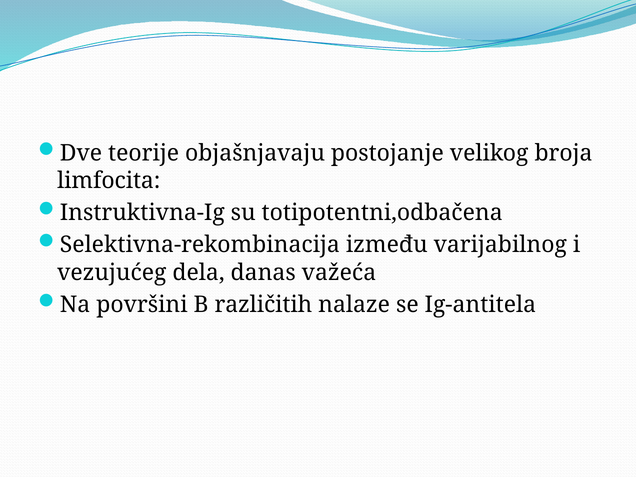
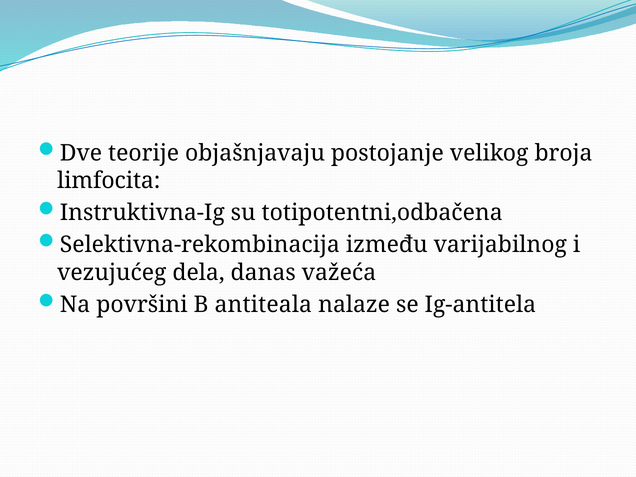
različitih: različitih -> antiteala
